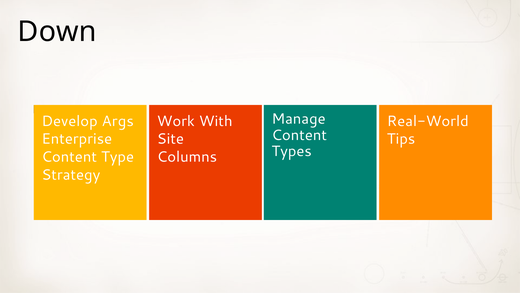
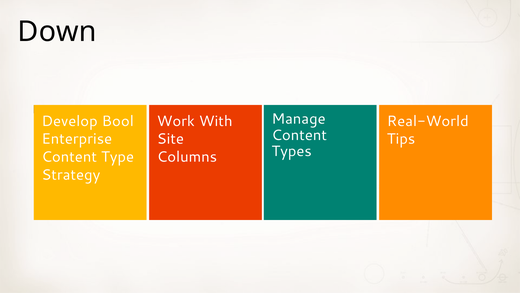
Args: Args -> Bool
